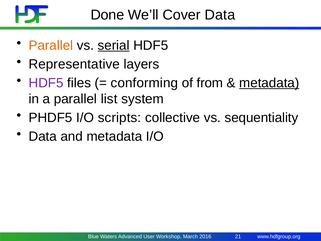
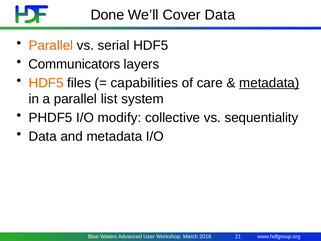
serial underline: present -> none
Representative: Representative -> Communicators
HDF5 at (46, 83) colour: purple -> orange
conforming: conforming -> capabilities
from: from -> care
scripts: scripts -> modify
